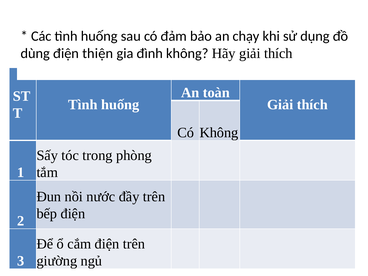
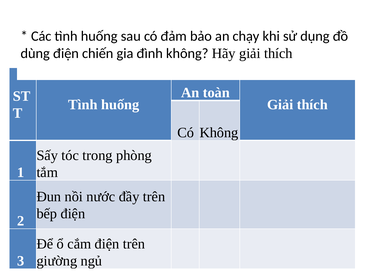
thiện: thiện -> chiến
